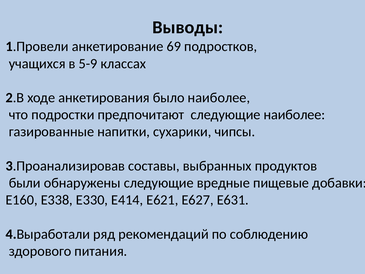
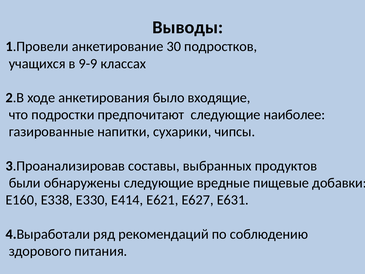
69: 69 -> 30
5-9: 5-9 -> 9-9
было наиболее: наиболее -> входящие
